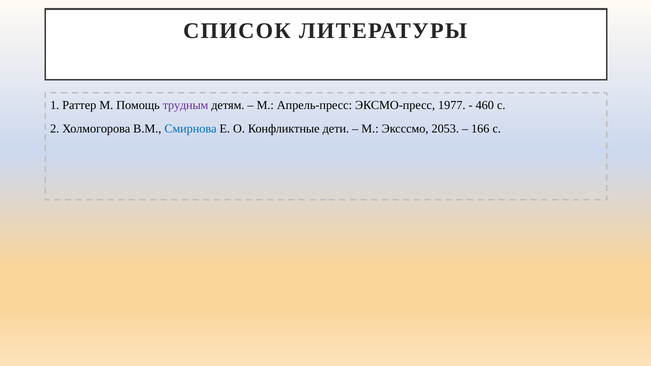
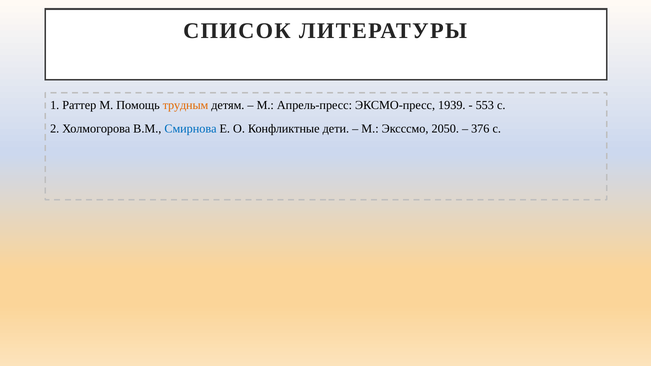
трудным colour: purple -> orange
1977: 1977 -> 1939
460: 460 -> 553
2053: 2053 -> 2050
166: 166 -> 376
